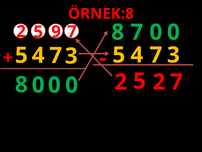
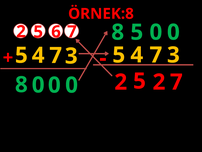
7 at (137, 32): 7 -> 5
9: 9 -> 6
